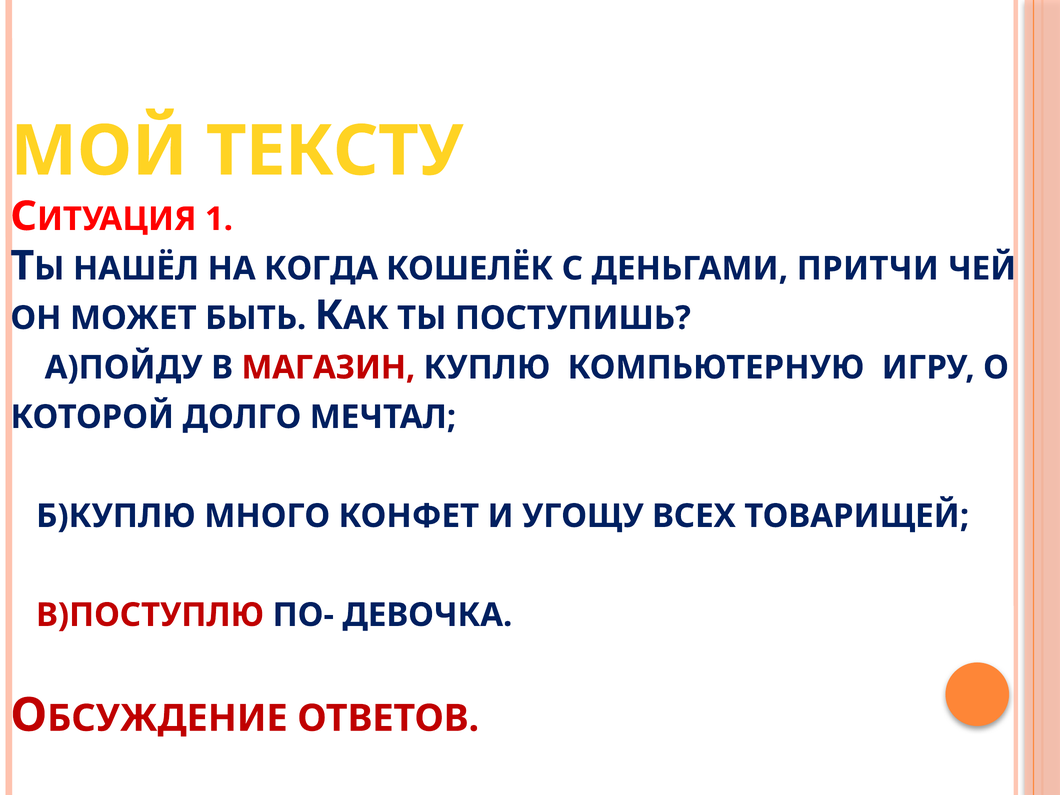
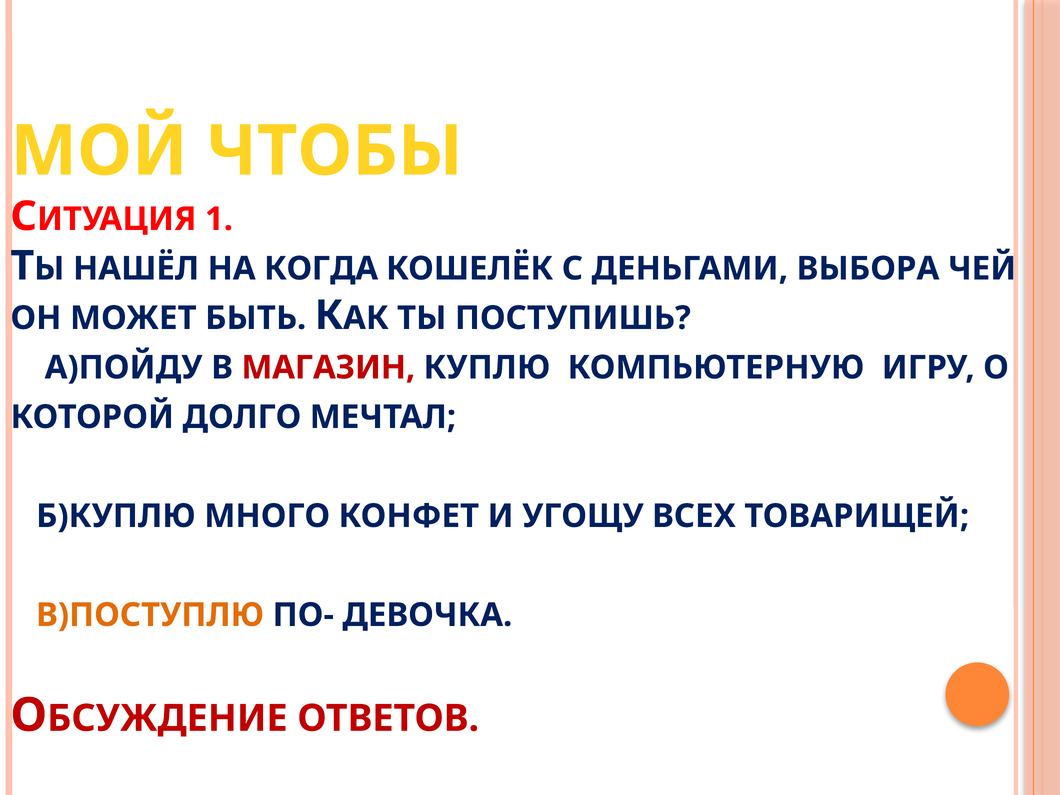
ТЕКСТУ: ТЕКСТУ -> ЧТОБЫ
ПРИТЧИ: ПРИТЧИ -> ВЫБОРА
В)ПОСТУПЛЮ colour: red -> orange
